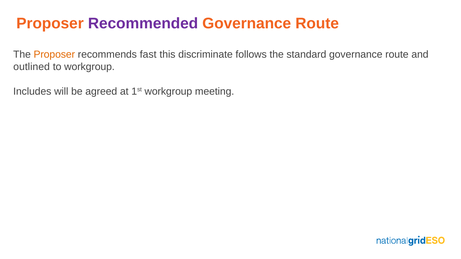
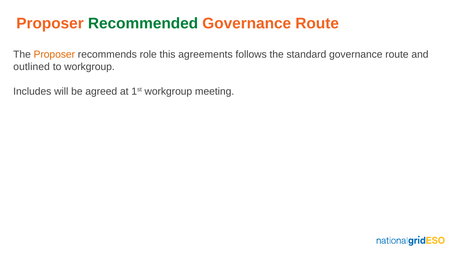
Recommended colour: purple -> green
fast: fast -> role
discriminate: discriminate -> agreements
